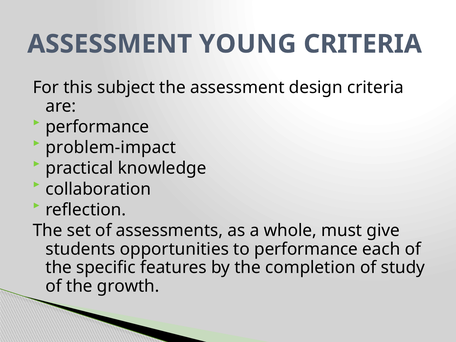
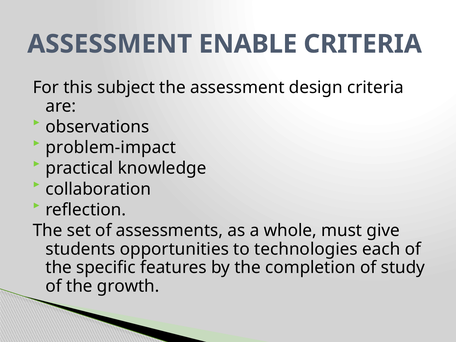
YOUNG: YOUNG -> ENABLE
performance at (97, 127): performance -> observations
to performance: performance -> technologies
